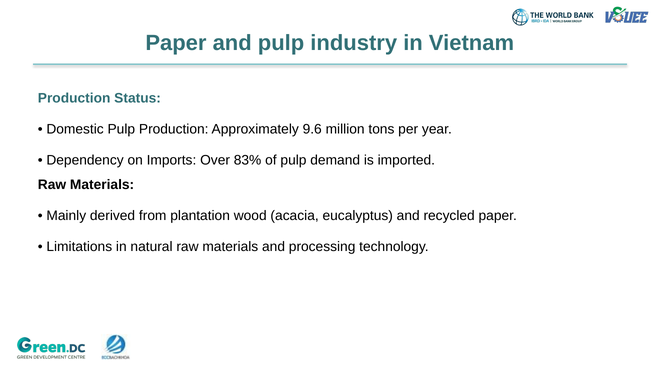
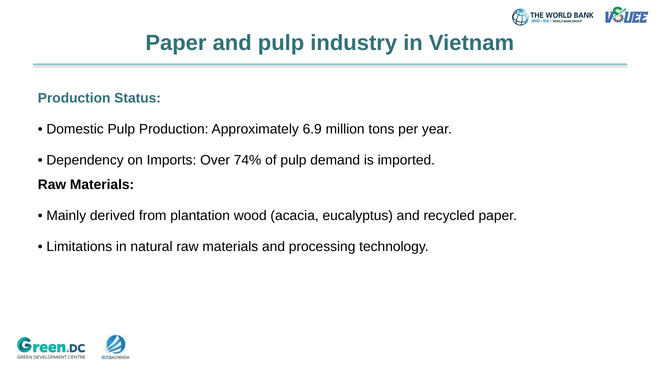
9.6: 9.6 -> 6.9
83%: 83% -> 74%
